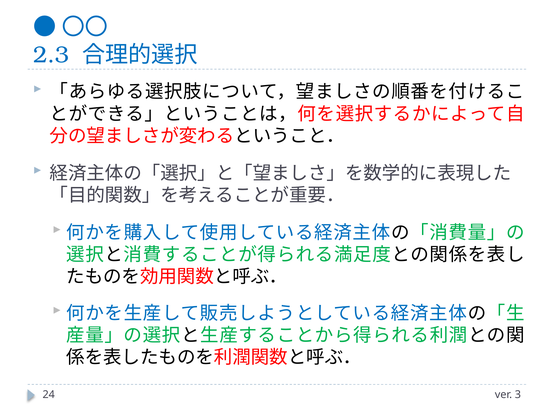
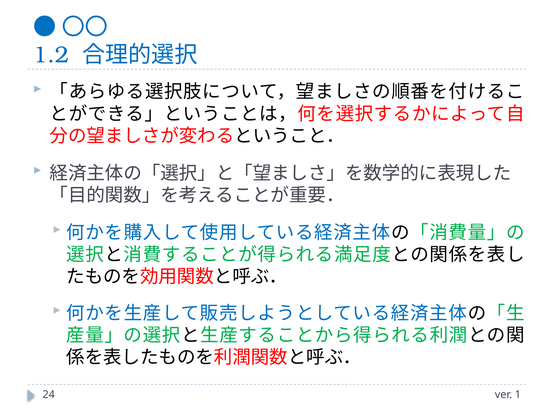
2.3: 2.3 -> 1.2
3: 3 -> 1
